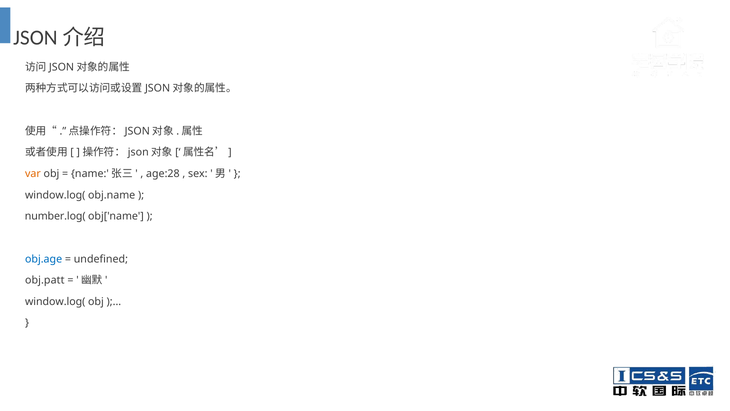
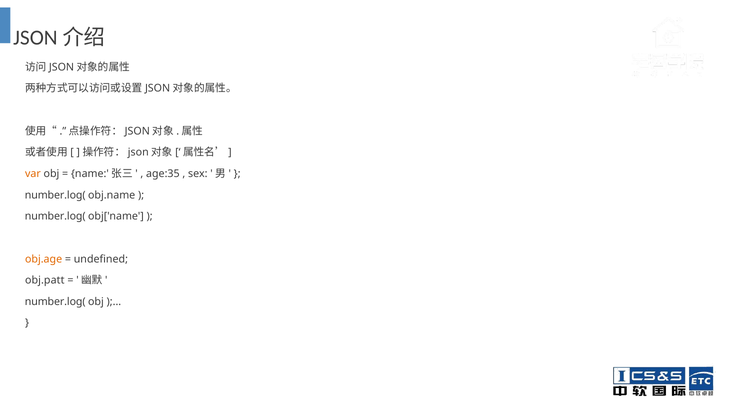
age:28: age:28 -> age:35
window.log( at (55, 195): window.log( -> number.log(
obj.age colour: blue -> orange
window.log( at (55, 301): window.log( -> number.log(
